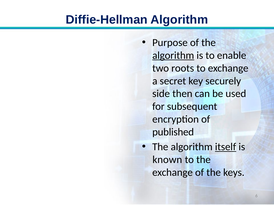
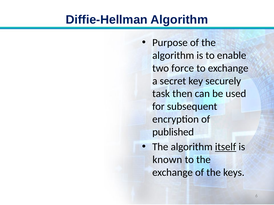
algorithm at (173, 56) underline: present -> none
roots: roots -> force
side: side -> task
